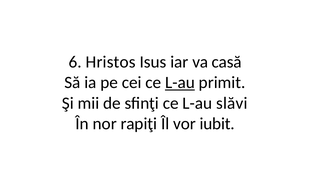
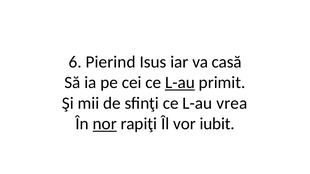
Hristos: Hristos -> Pierind
slăvi: slăvi -> vrea
nor underline: none -> present
